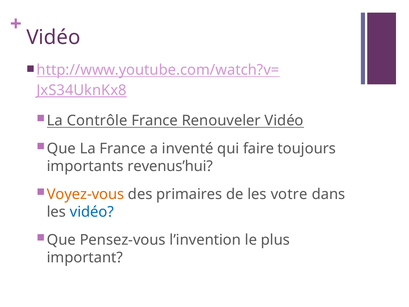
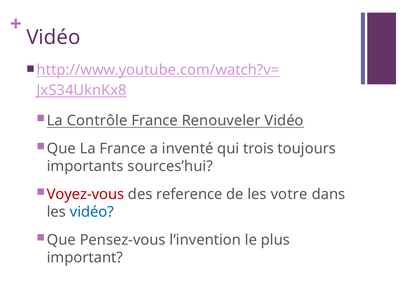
faire: faire -> trois
revenus’hui: revenus’hui -> sources’hui
Voyez-vous colour: orange -> red
primaires: primaires -> reference
